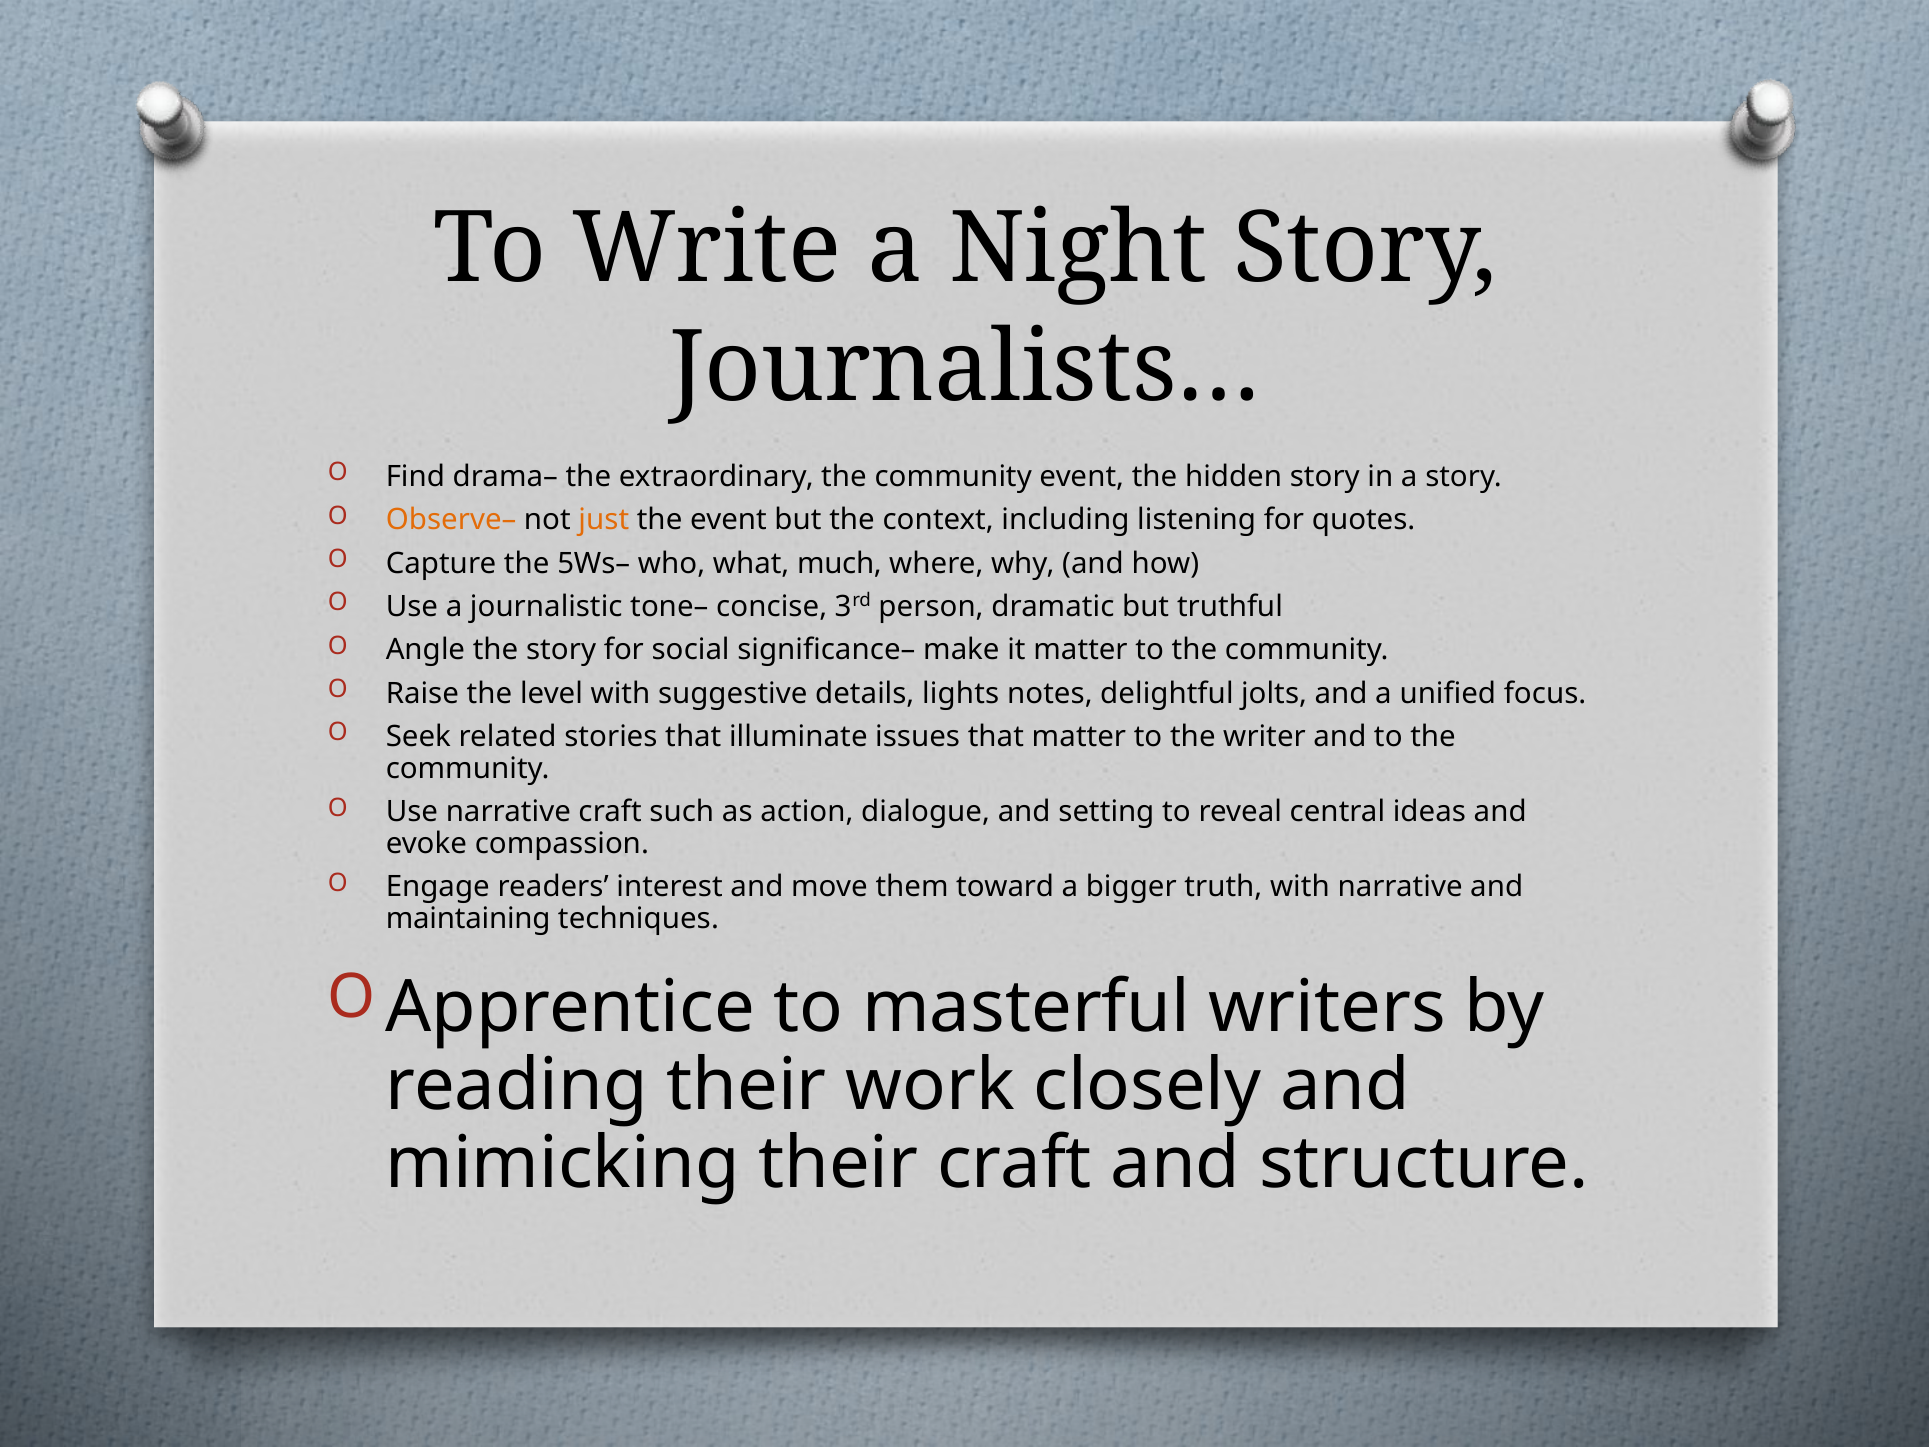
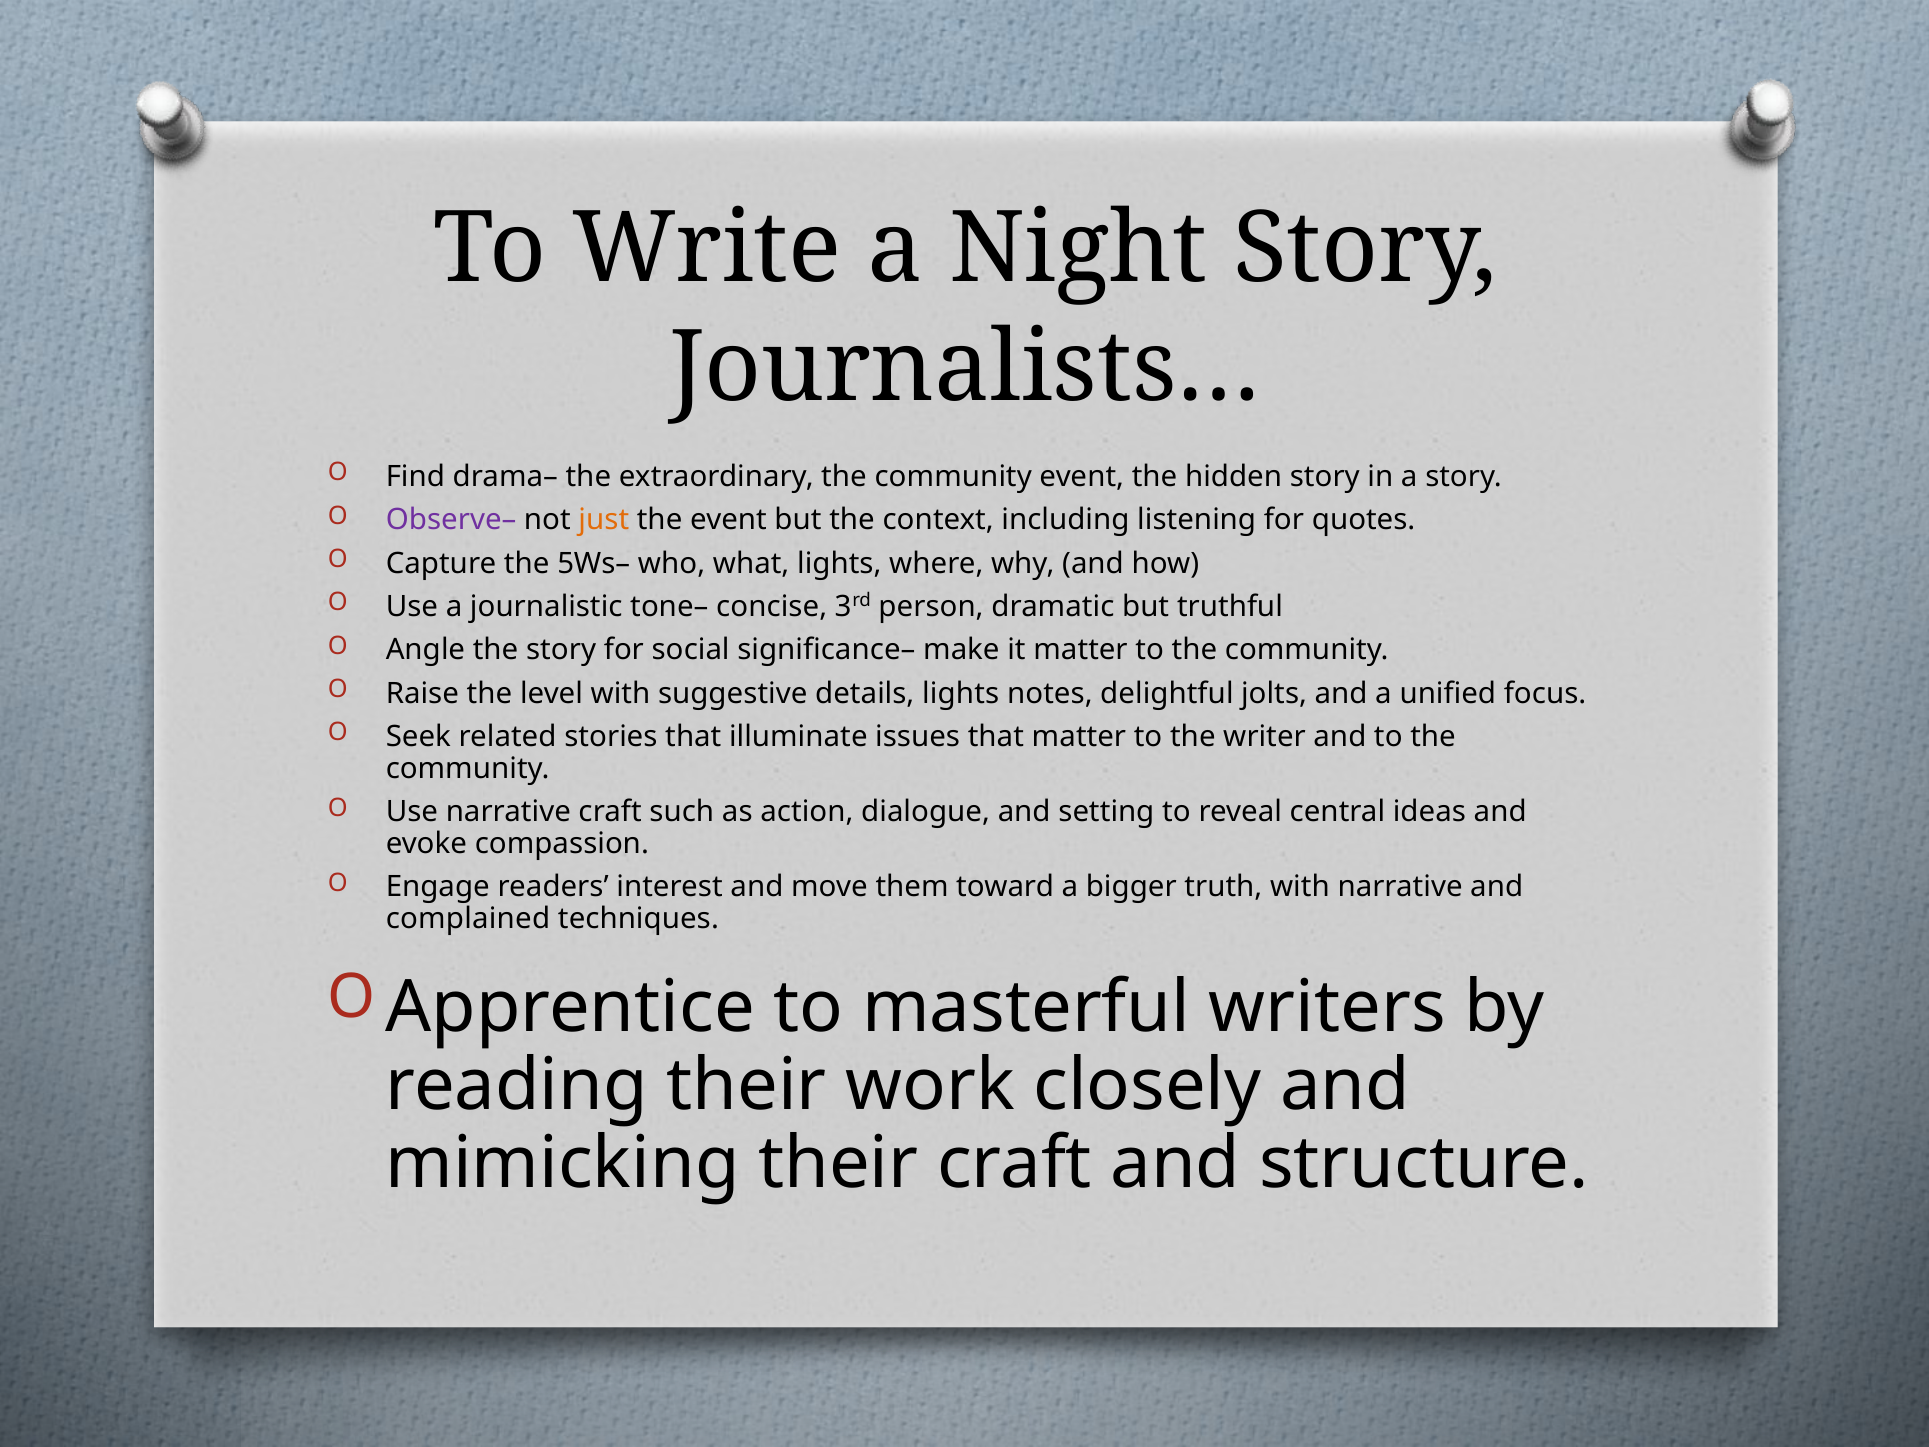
Observe– colour: orange -> purple
what much: much -> lights
maintaining: maintaining -> complained
